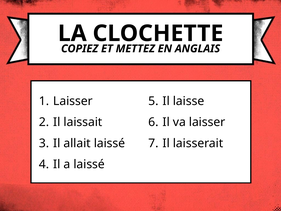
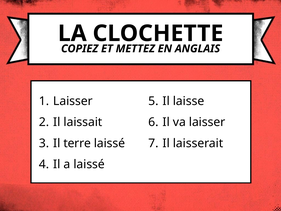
allait: allait -> terre
